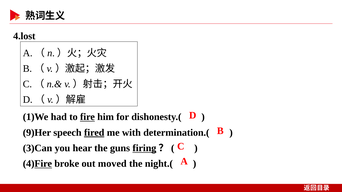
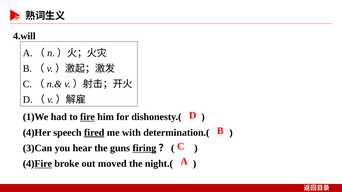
4.lost: 4.lost -> 4.will
9)Her: 9)Her -> 4)Her
